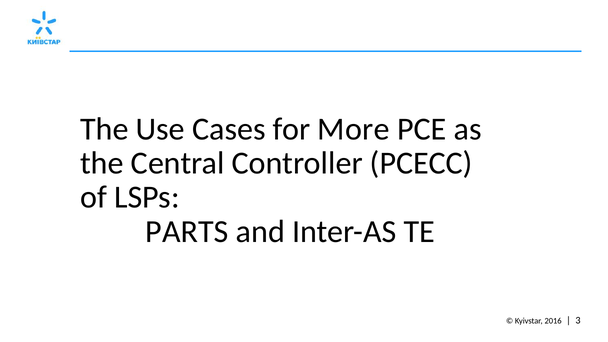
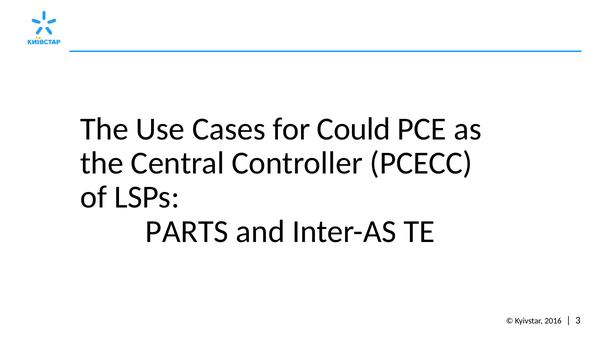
More: More -> Could
